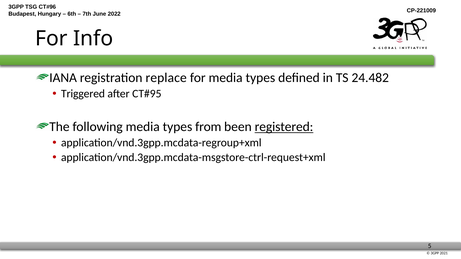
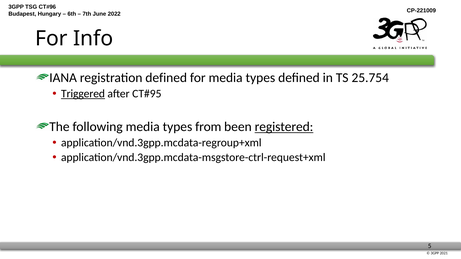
registration replace: replace -> defined
24.482: 24.482 -> 25.754
Triggered underline: none -> present
